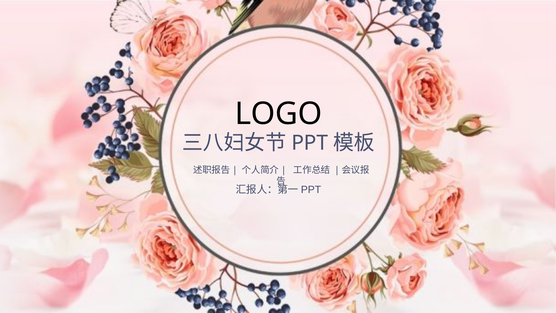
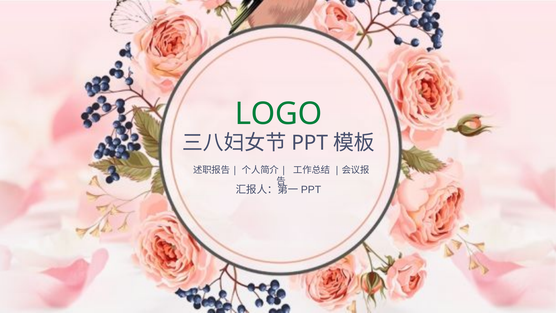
LOGO colour: black -> green
